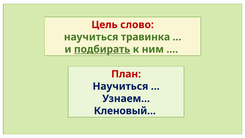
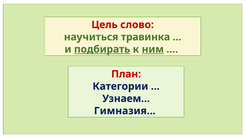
ним underline: none -> present
Научиться at (120, 86): Научиться -> Категории
Кленовый…: Кленовый… -> Гимназия…
